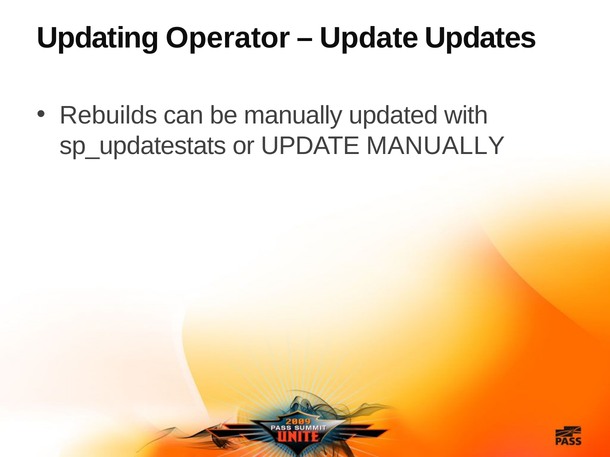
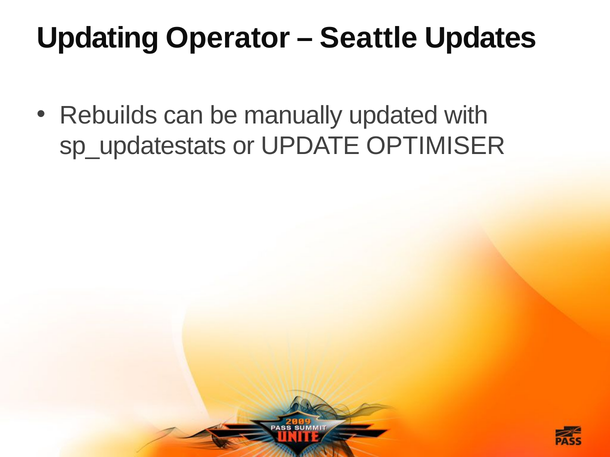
Update at (369, 38): Update -> Seattle
UPDATE MANUALLY: MANUALLY -> OPTIMISER
